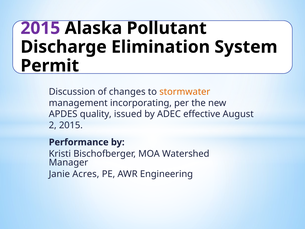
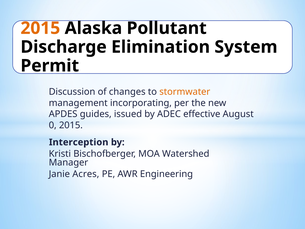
2015 at (40, 28) colour: purple -> orange
quality: quality -> guides
2: 2 -> 0
Performance: Performance -> Interception
